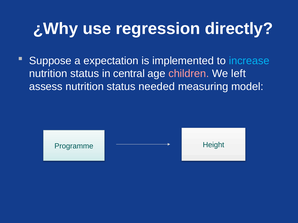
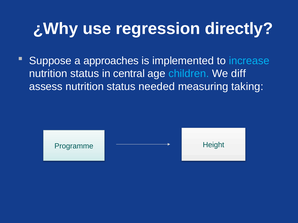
expectation: expectation -> approaches
children colour: pink -> light blue
left: left -> diff
model: model -> taking
